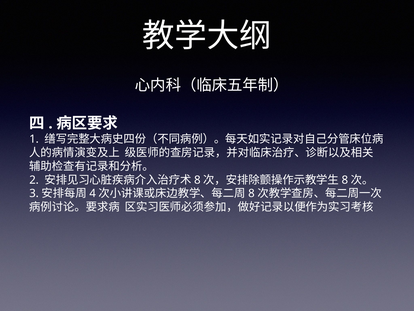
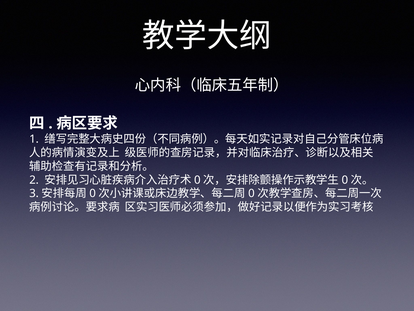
8 at (197, 180): 8 -> 0
8 at (345, 180): 8 -> 0
4 at (93, 193): 4 -> 0
8 at (251, 193): 8 -> 0
